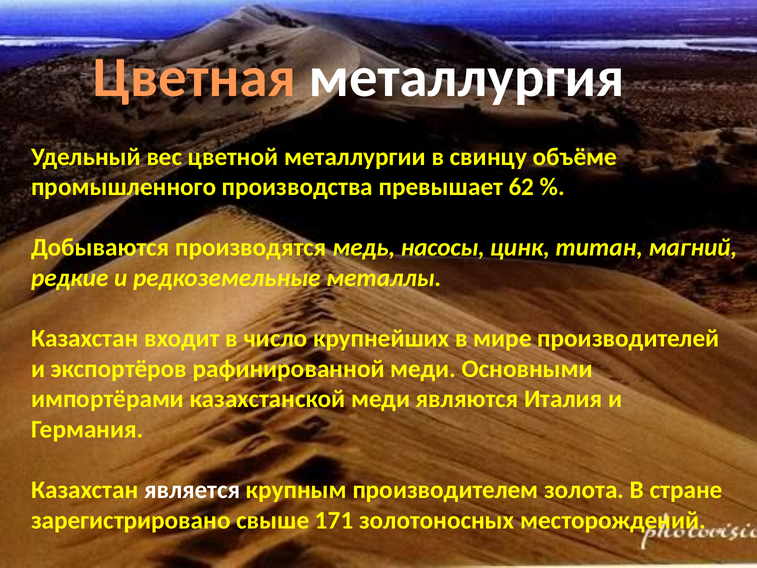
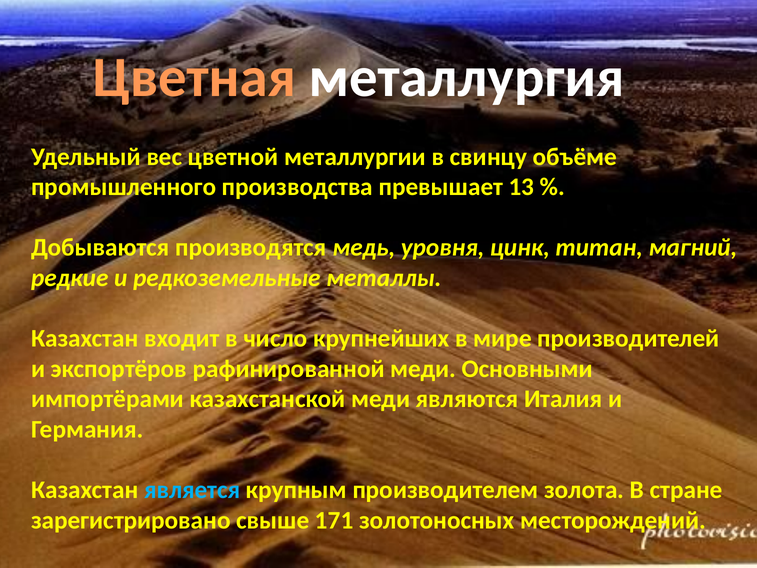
62: 62 -> 13
насосы: насосы -> уровня
является colour: white -> light blue
